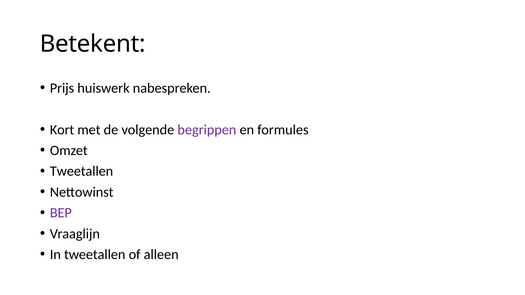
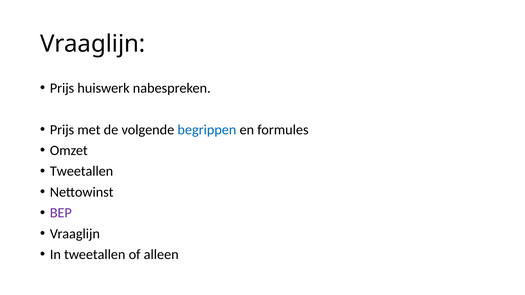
Betekent at (93, 44): Betekent -> Vraaglijn
Kort at (62, 130): Kort -> Prijs
begrippen colour: purple -> blue
